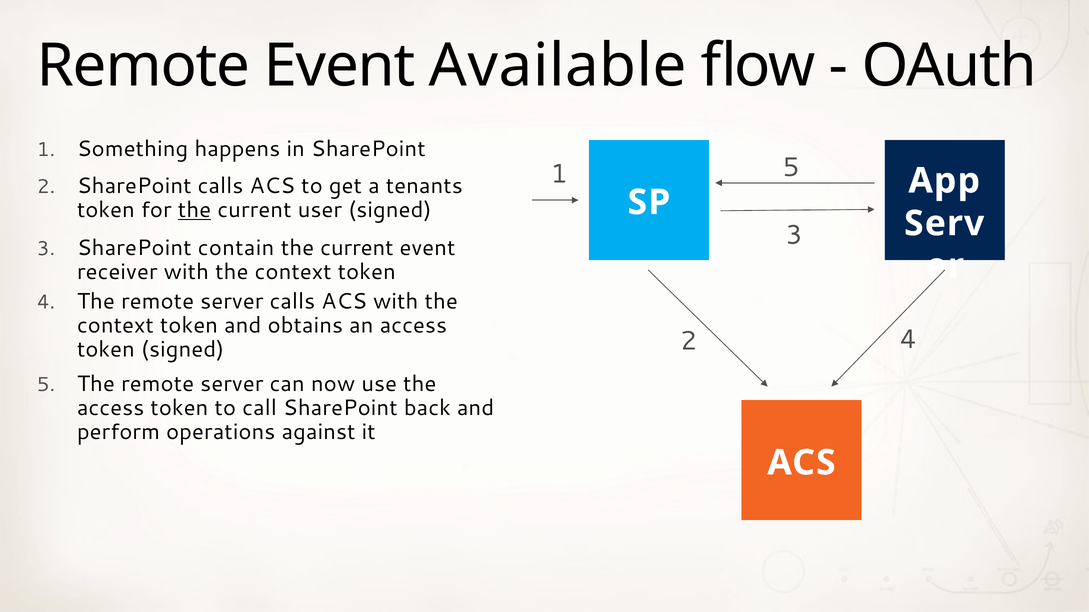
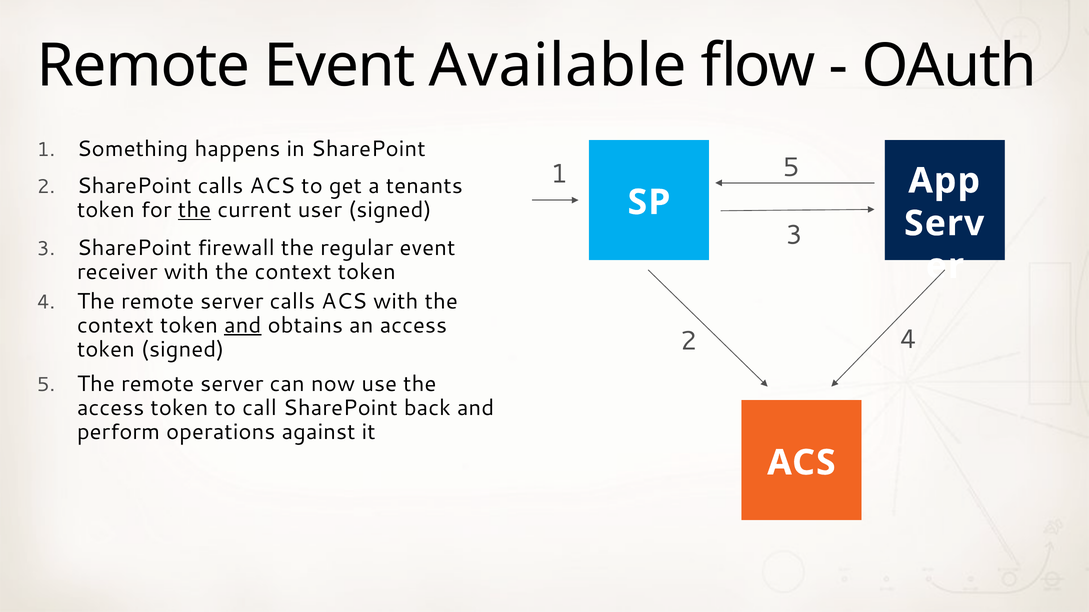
contain: contain -> firewall
current at (357, 248): current -> regular
and at (243, 326) underline: none -> present
